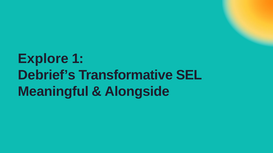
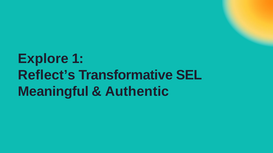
Debrief’s: Debrief’s -> Reflect’s
Alongside: Alongside -> Authentic
